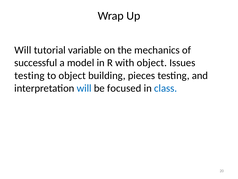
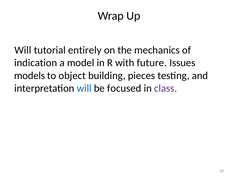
variable: variable -> entirely
successful: successful -> indication
with object: object -> future
testing at (29, 75): testing -> models
class colour: blue -> purple
